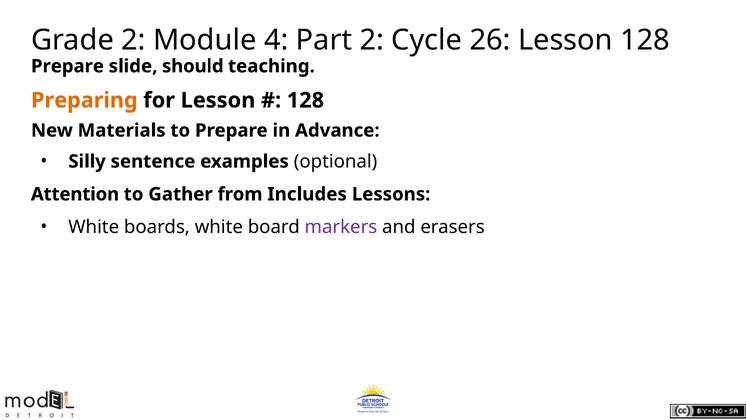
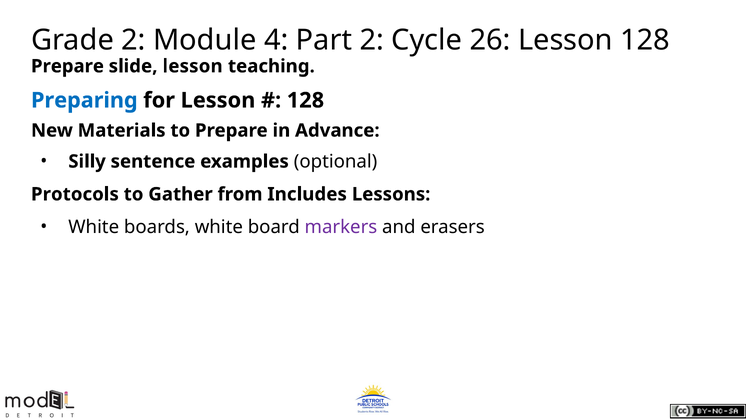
slide should: should -> lesson
Preparing colour: orange -> blue
Attention: Attention -> Protocols
